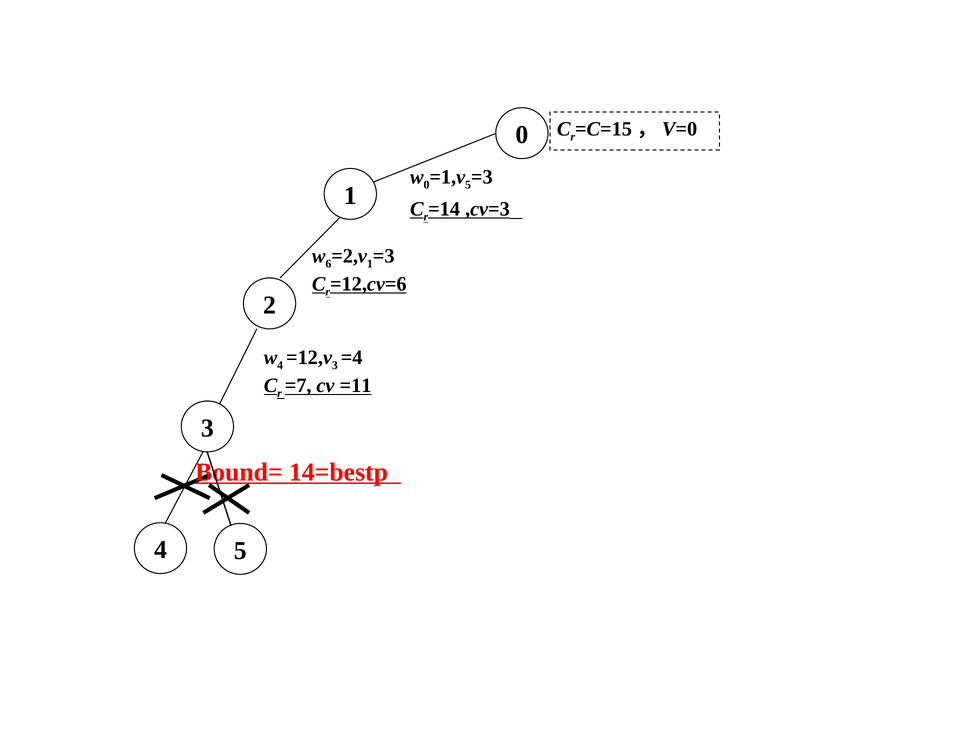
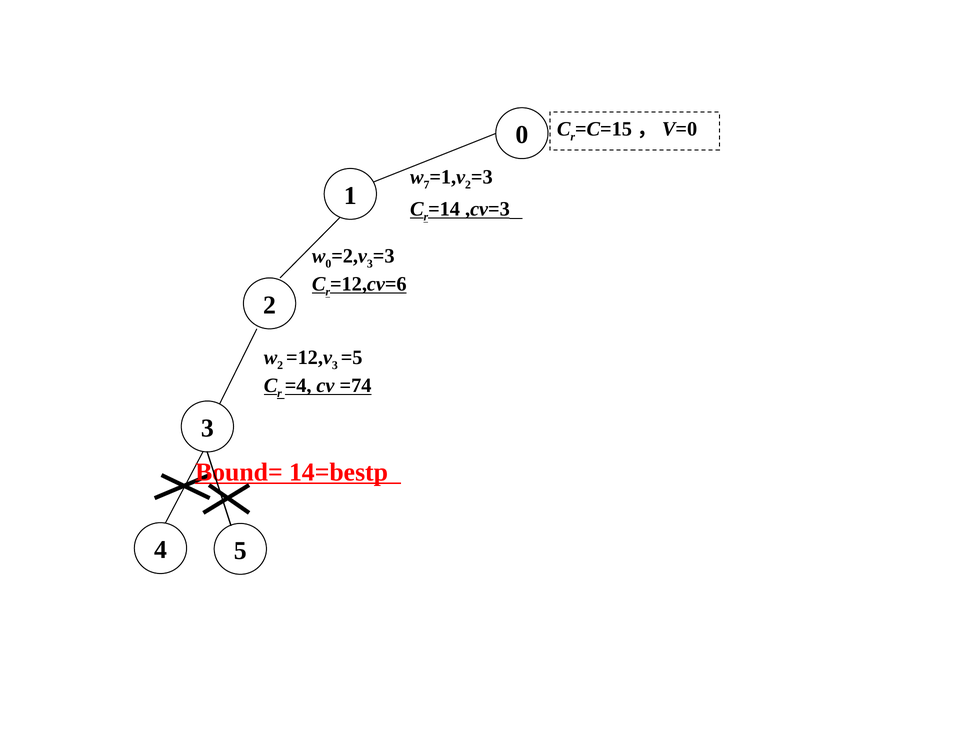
0 at (427, 185): 0 -> 7
5 at (468, 185): 5 -> 2
6 at (328, 264): 6 -> 0
1 at (370, 264): 1 -> 3
4 at (280, 365): 4 -> 2
=4: =4 -> =5
=7: =7 -> =4
=11: =11 -> =74
